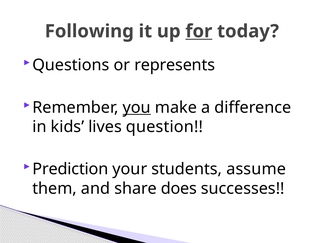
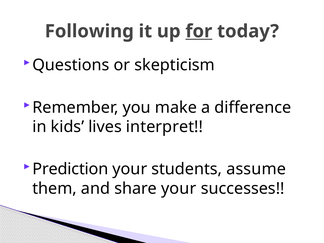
represents: represents -> skepticism
you underline: present -> none
question: question -> interpret
share does: does -> your
